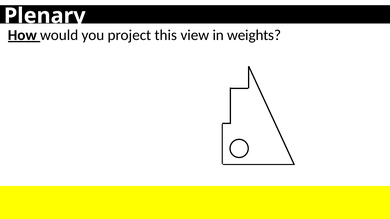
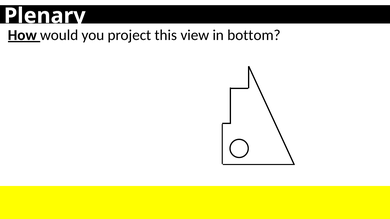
weights: weights -> bottom
